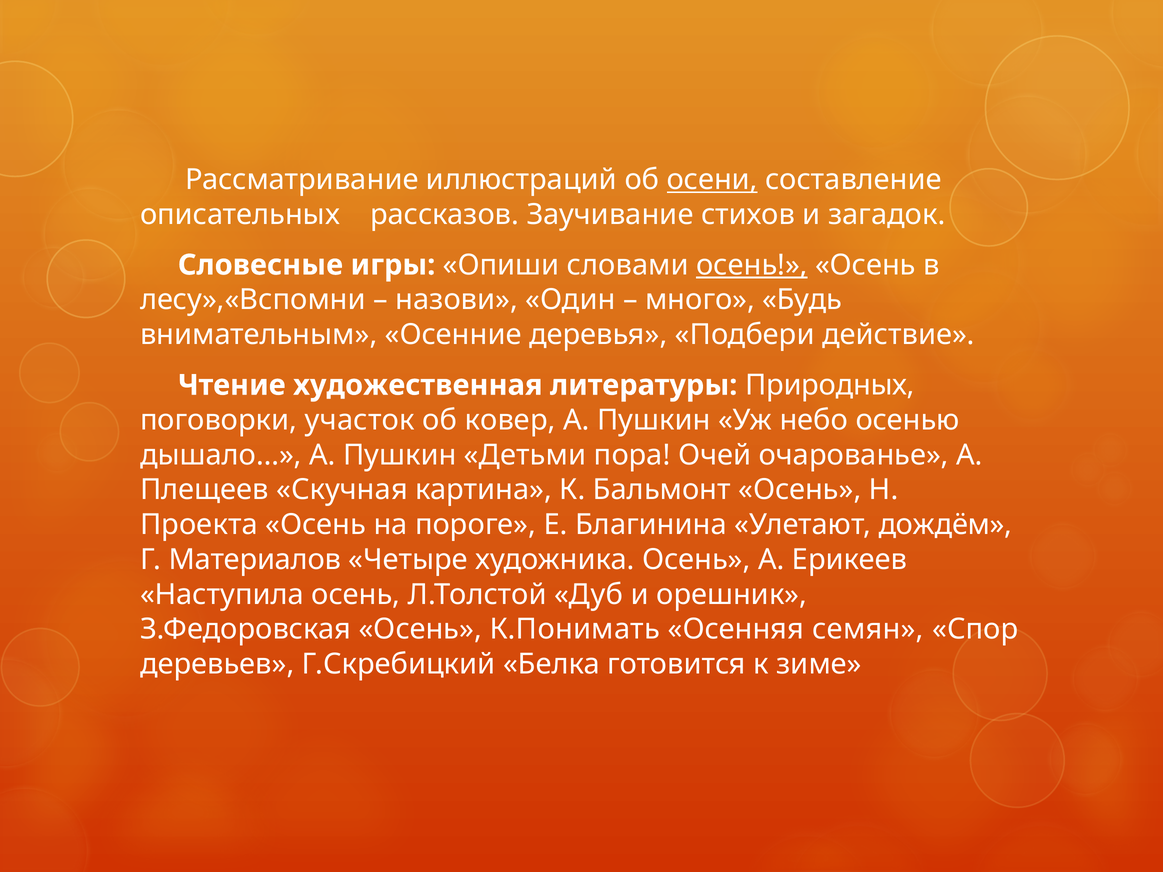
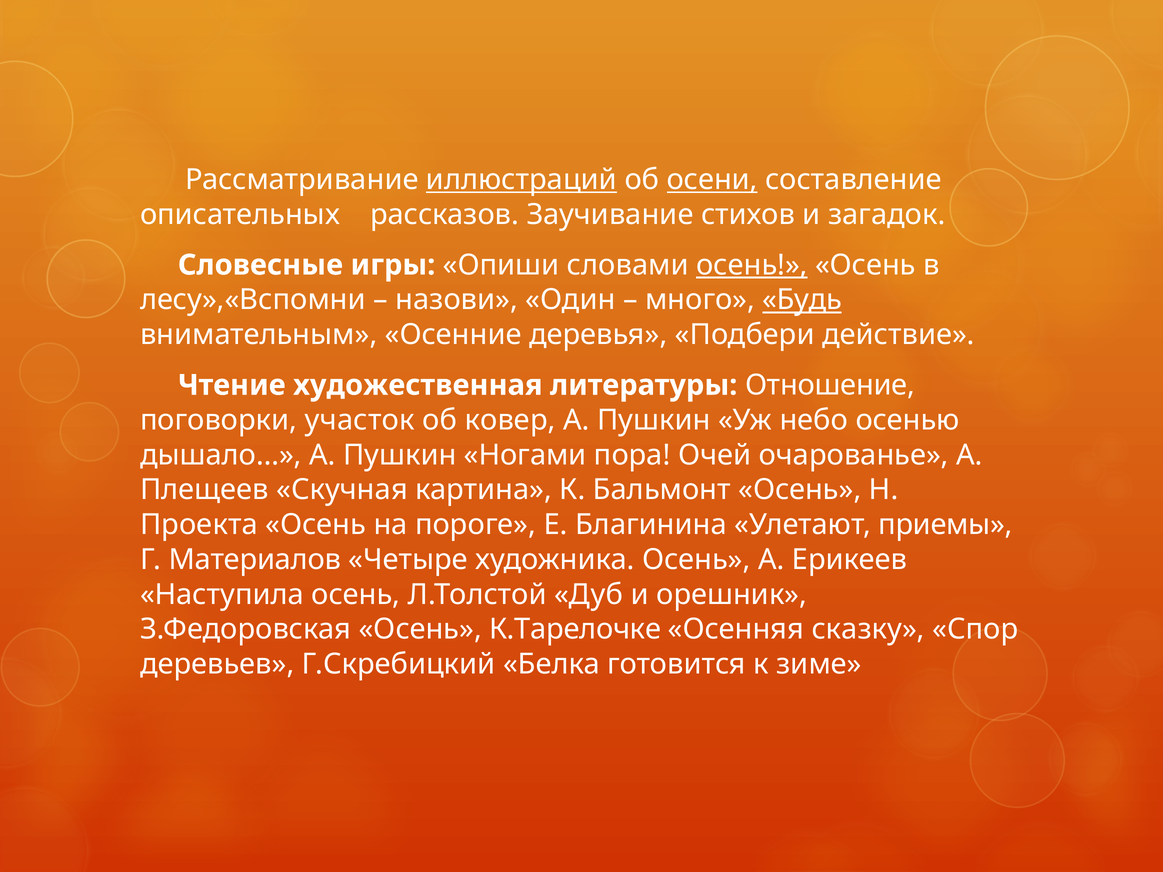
иллюстраций underline: none -> present
Будь underline: none -> present
Природных: Природных -> Отношение
Детьми: Детьми -> Ногами
дождём: дождём -> приемы
К.Понимать: К.Понимать -> К.Тарелочке
семян: семян -> сказку
